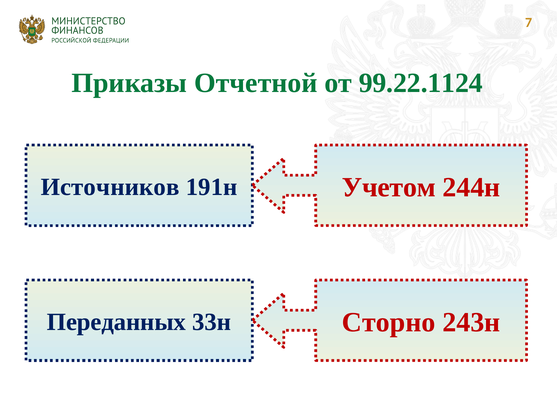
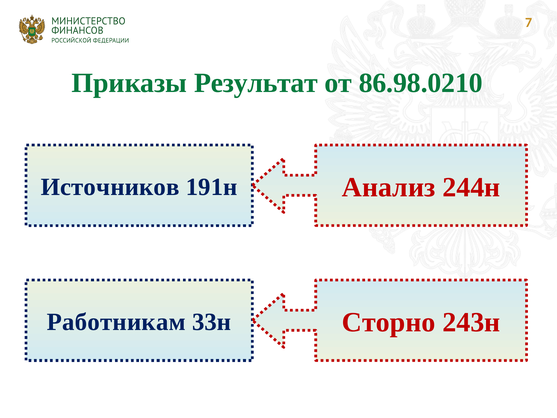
Отчетной: Отчетной -> Результат
99.22.1124: 99.22.1124 -> 86.98.0210
Учетом: Учетом -> Анализ
Переданных: Переданных -> Работникам
